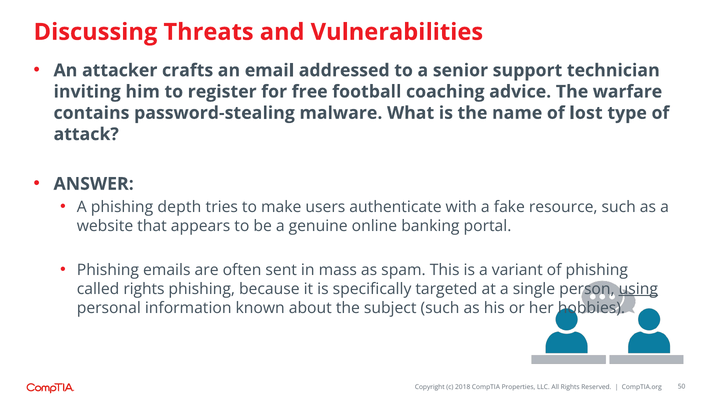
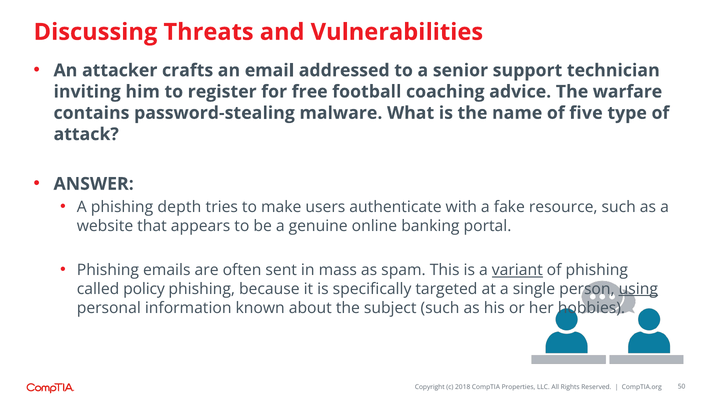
lost: lost -> five
variant underline: none -> present
called rights: rights -> policy
